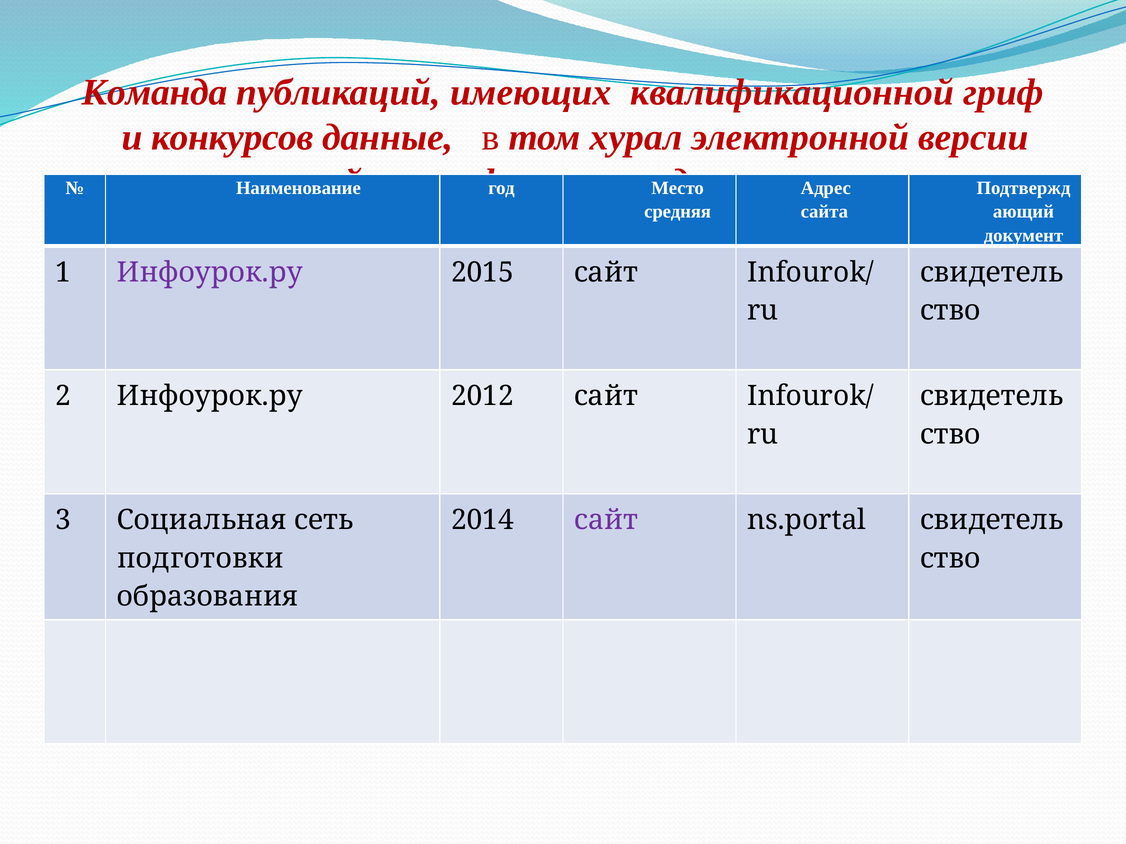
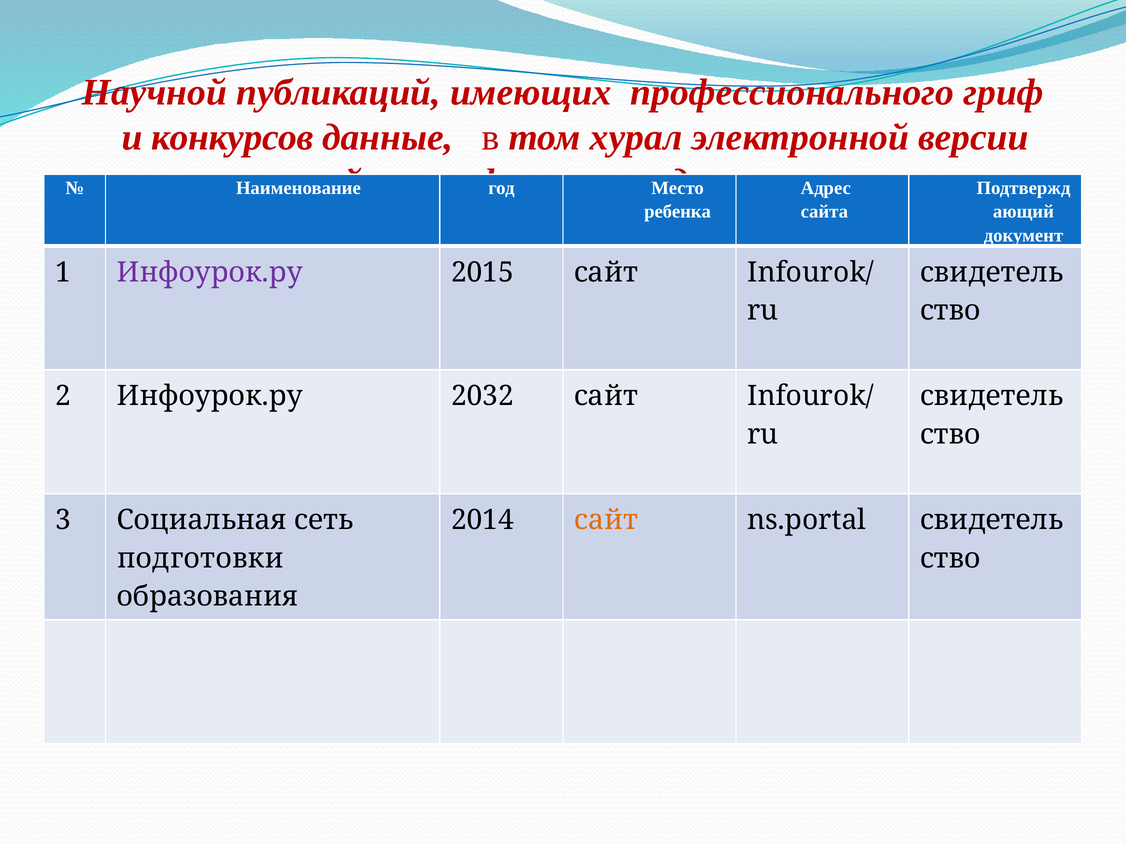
Команда: Команда -> Научной
квалификационной: квалификационной -> профессионального
средняя: средняя -> ребенка
2012: 2012 -> 2032
сайт at (606, 520) colour: purple -> orange
